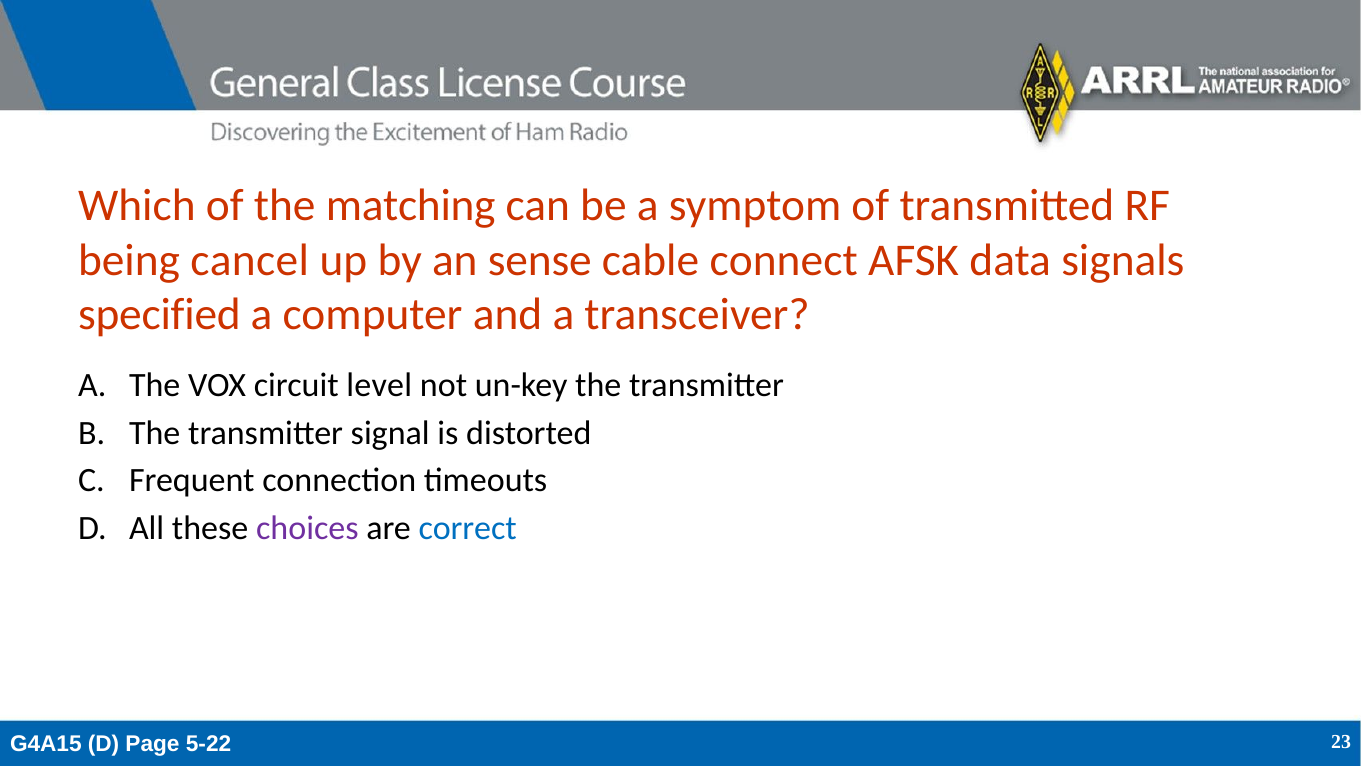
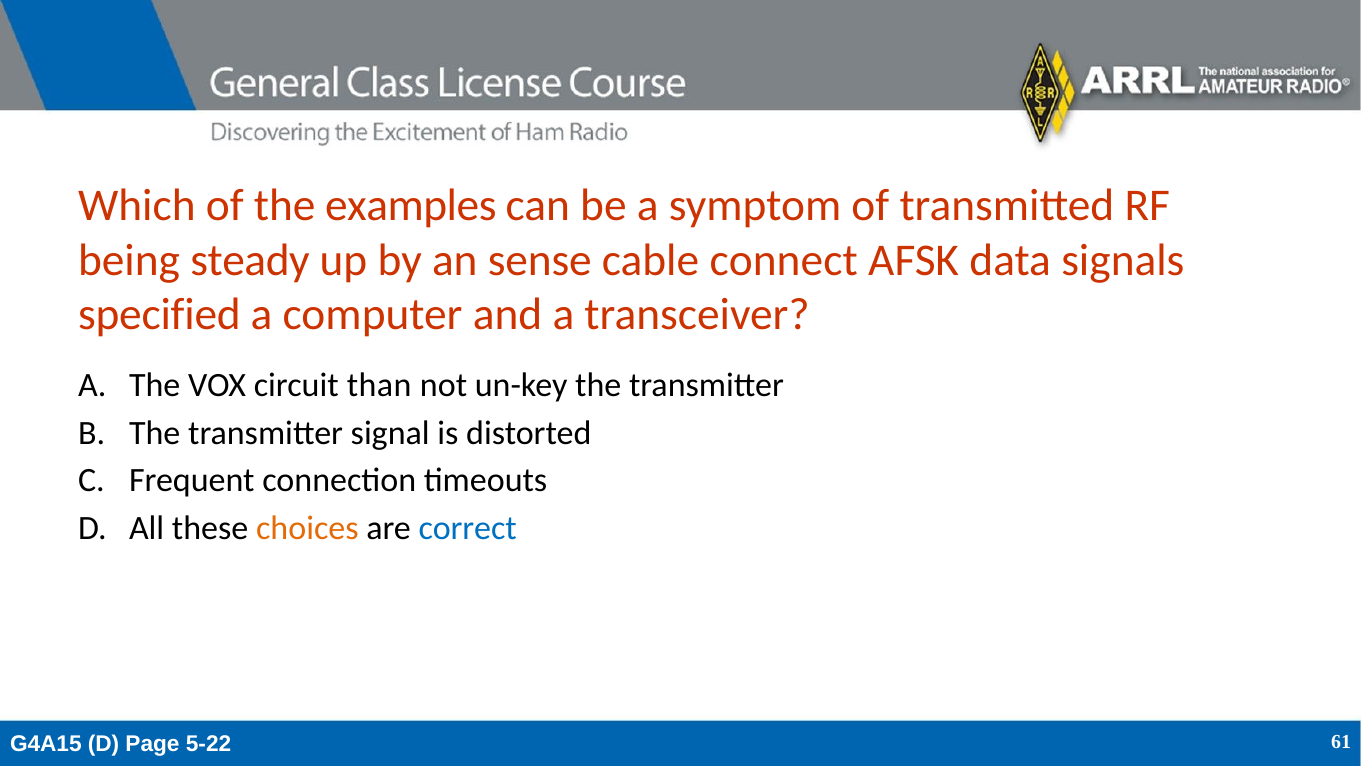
matching: matching -> examples
cancel: cancel -> steady
level: level -> than
choices colour: purple -> orange
23: 23 -> 61
